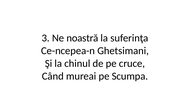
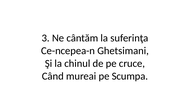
noastră: noastră -> cântăm
